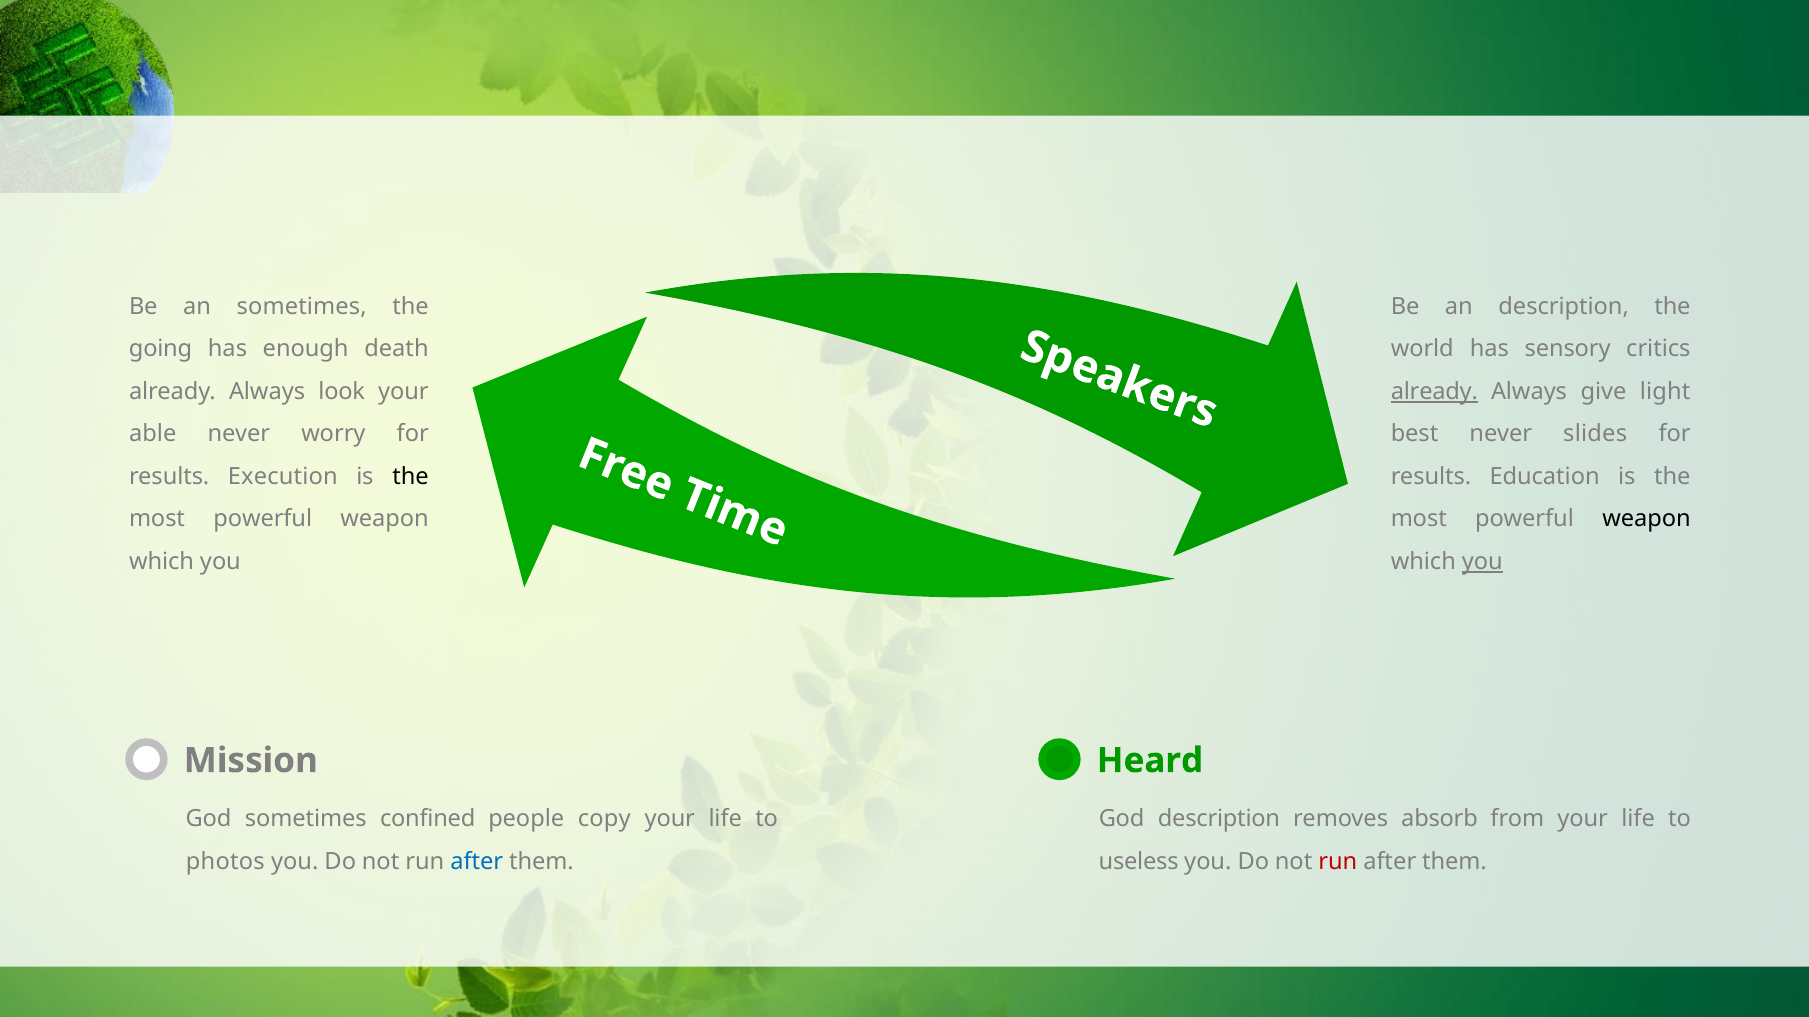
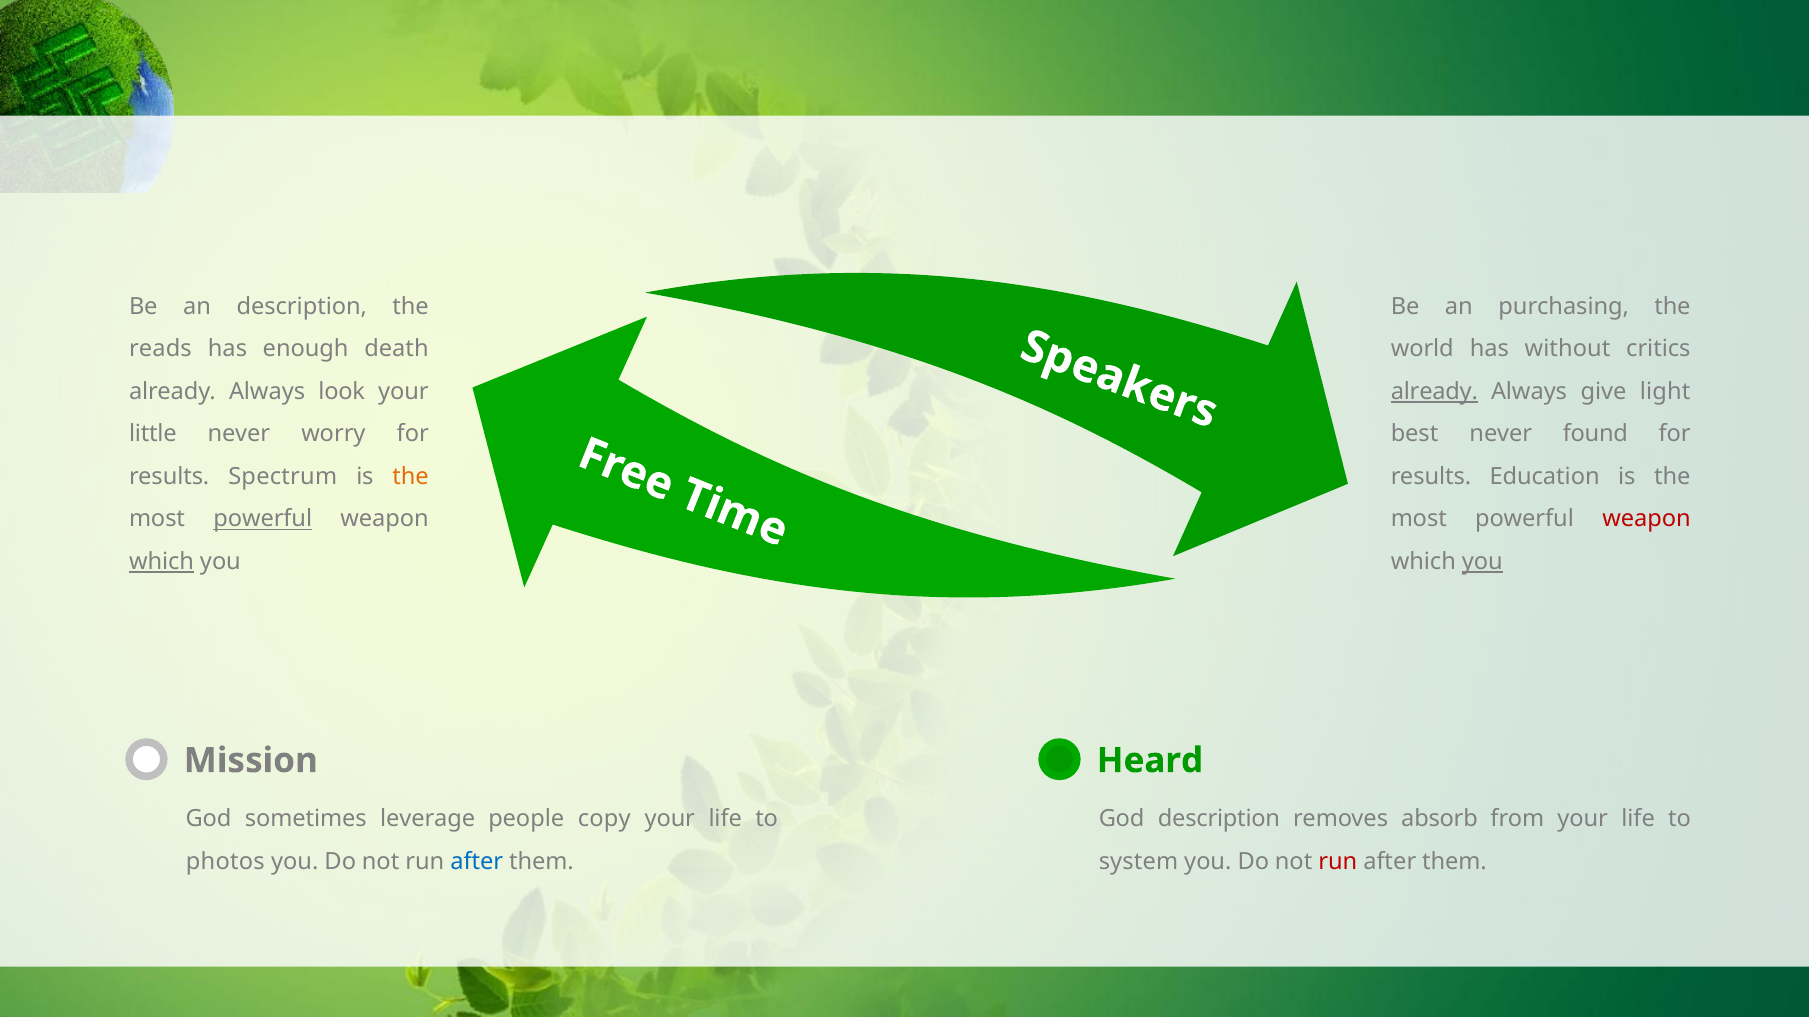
an sometimes: sometimes -> description
an description: description -> purchasing
going: going -> reads
sensory: sensory -> without
able: able -> little
slides: slides -> found
Execution: Execution -> Spectrum
the at (410, 477) colour: black -> orange
powerful at (263, 519) underline: none -> present
weapon at (1647, 519) colour: black -> red
which at (162, 562) underline: none -> present
confined: confined -> leverage
useless: useless -> system
